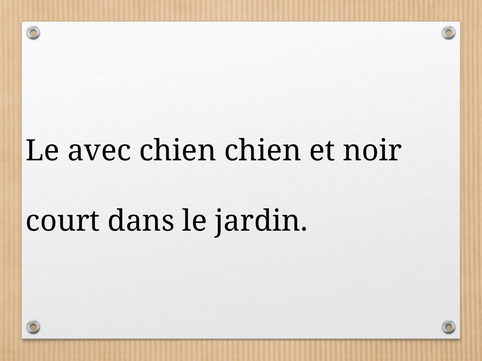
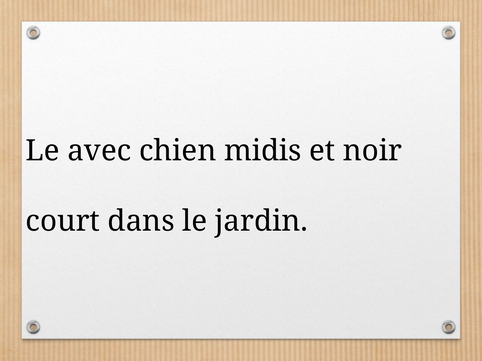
chien chien: chien -> midis
